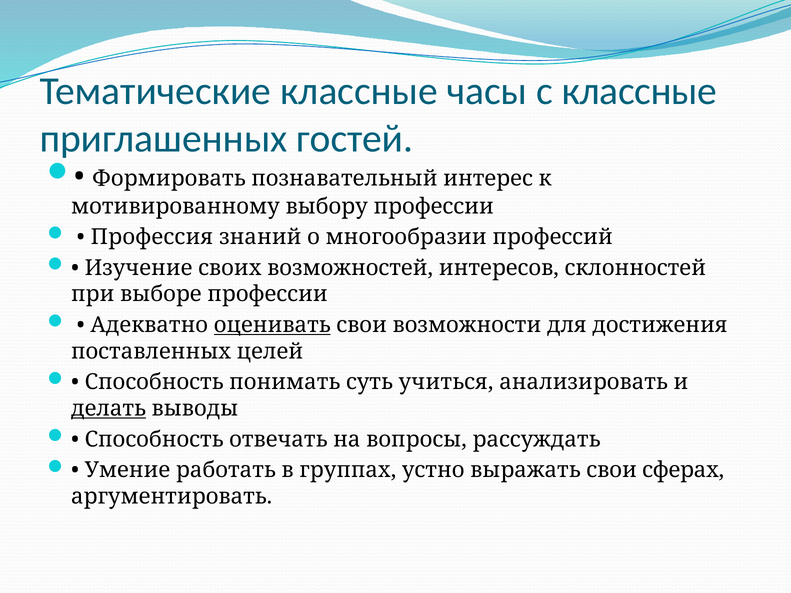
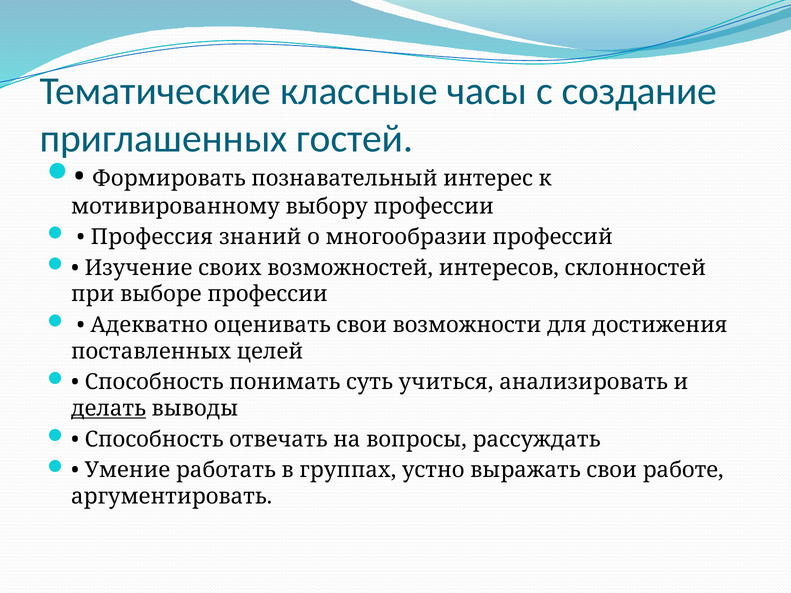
с классные: классные -> создание
оценивать underline: present -> none
сферах: сферах -> работе
